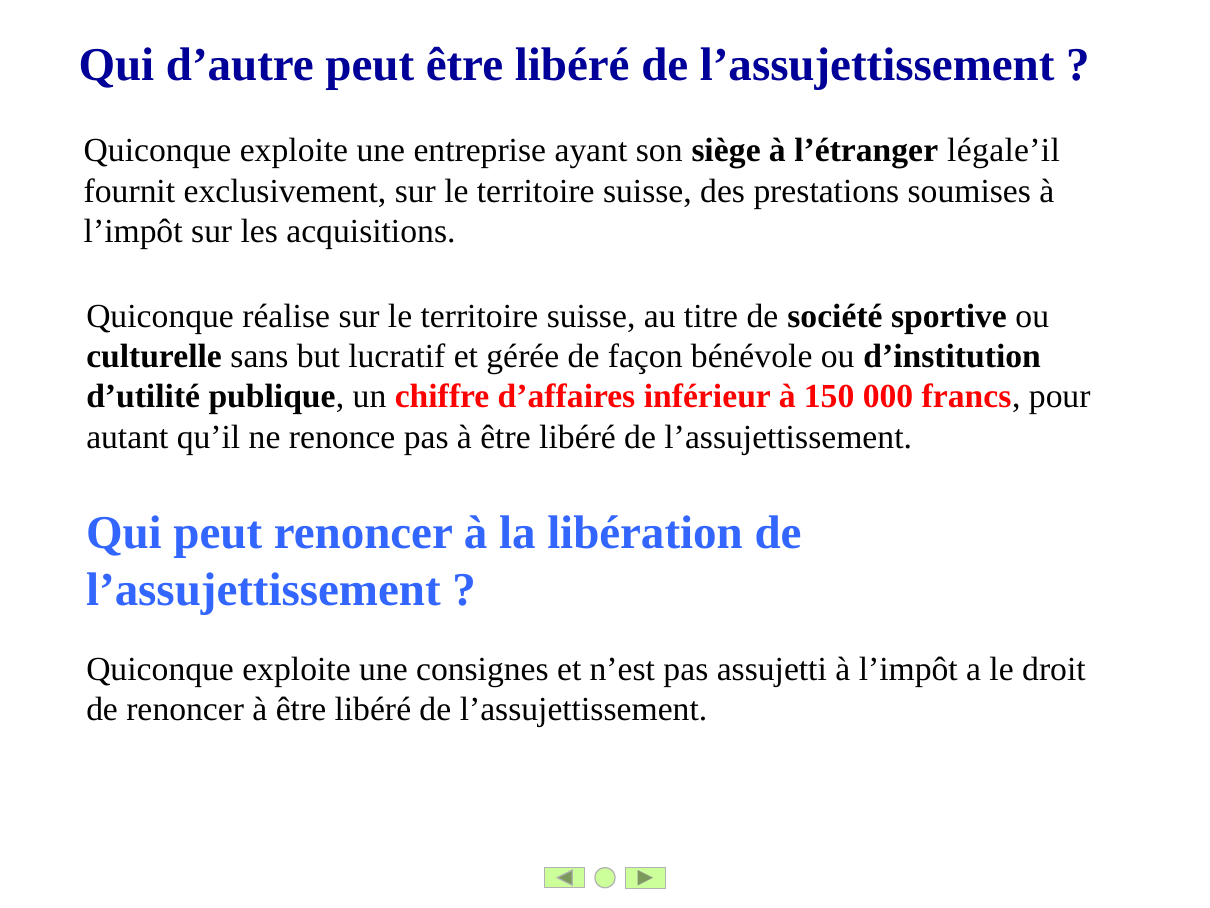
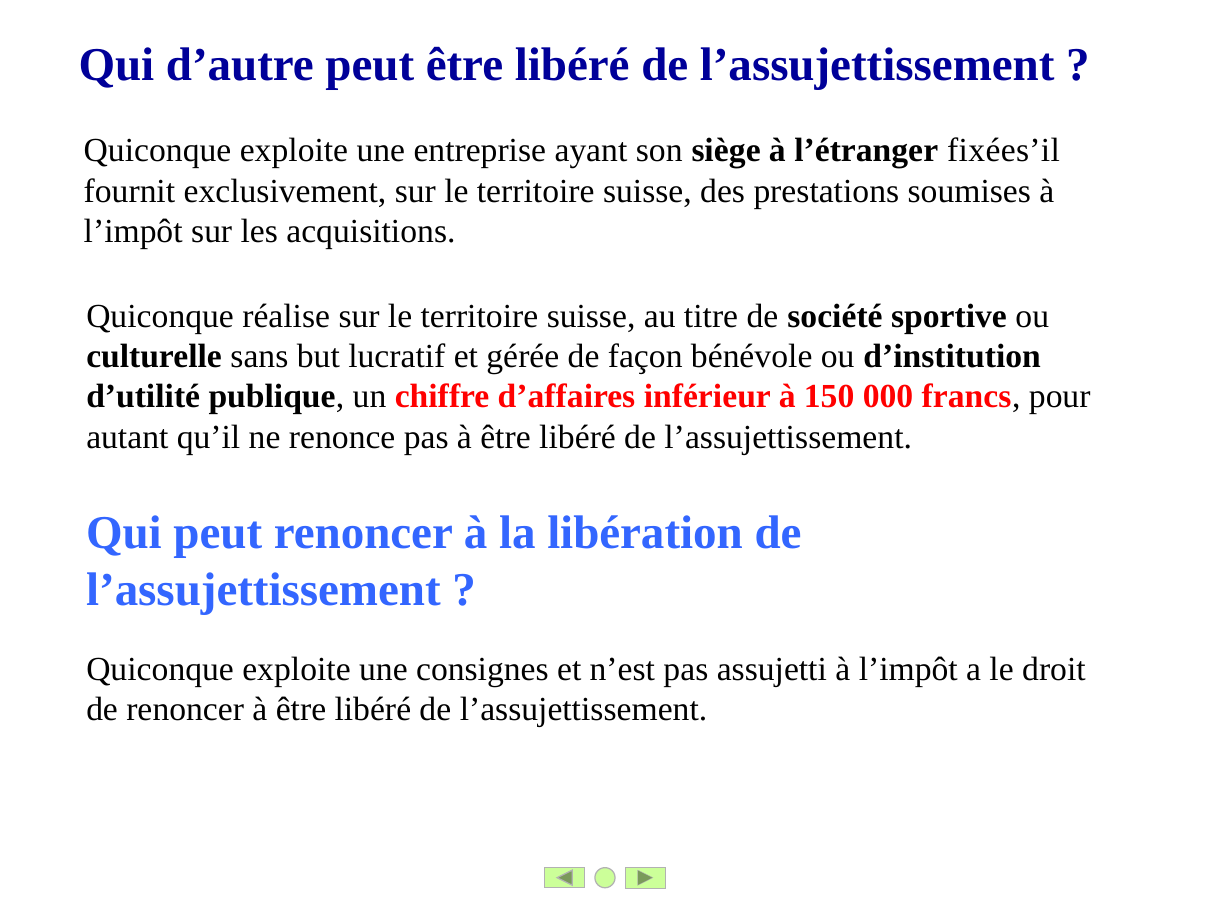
légale’il: légale’il -> fixées’il
